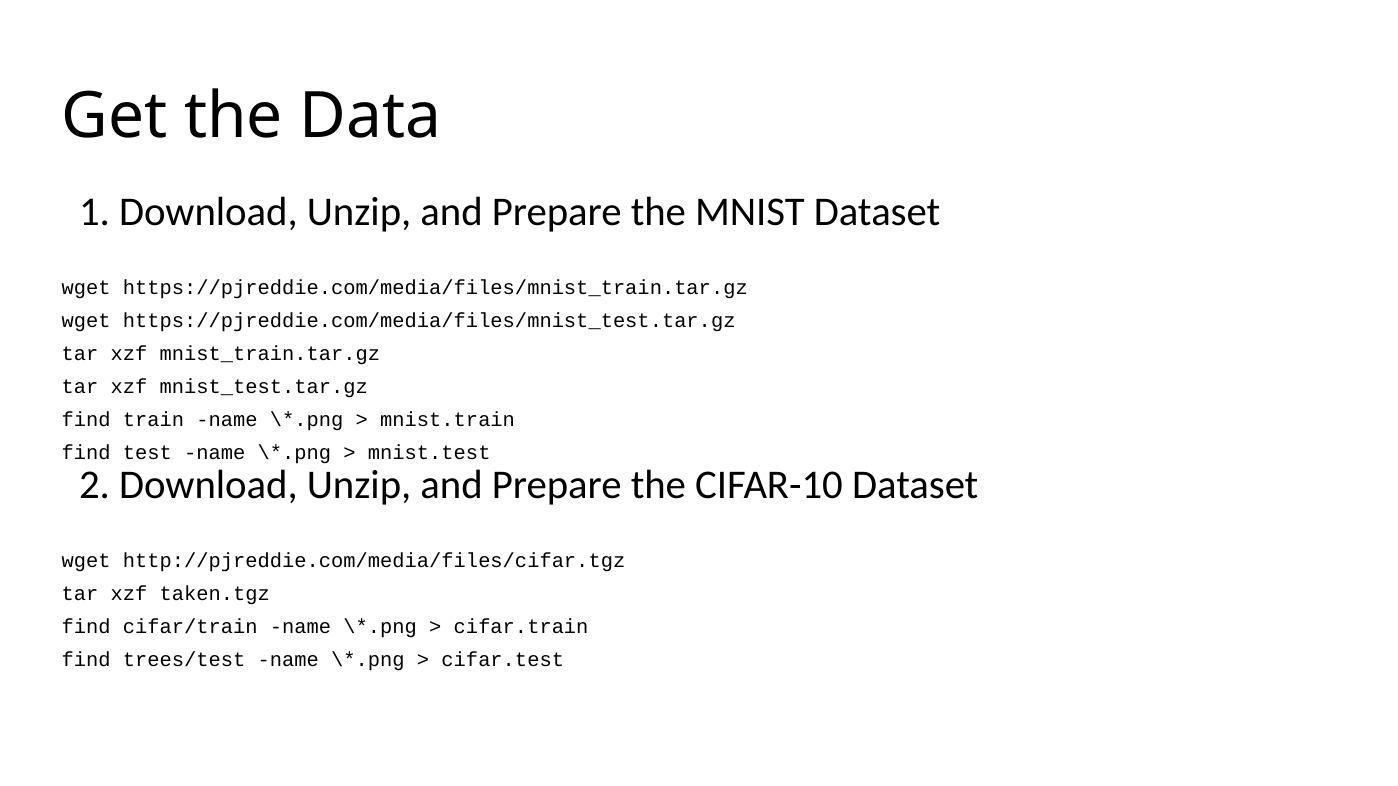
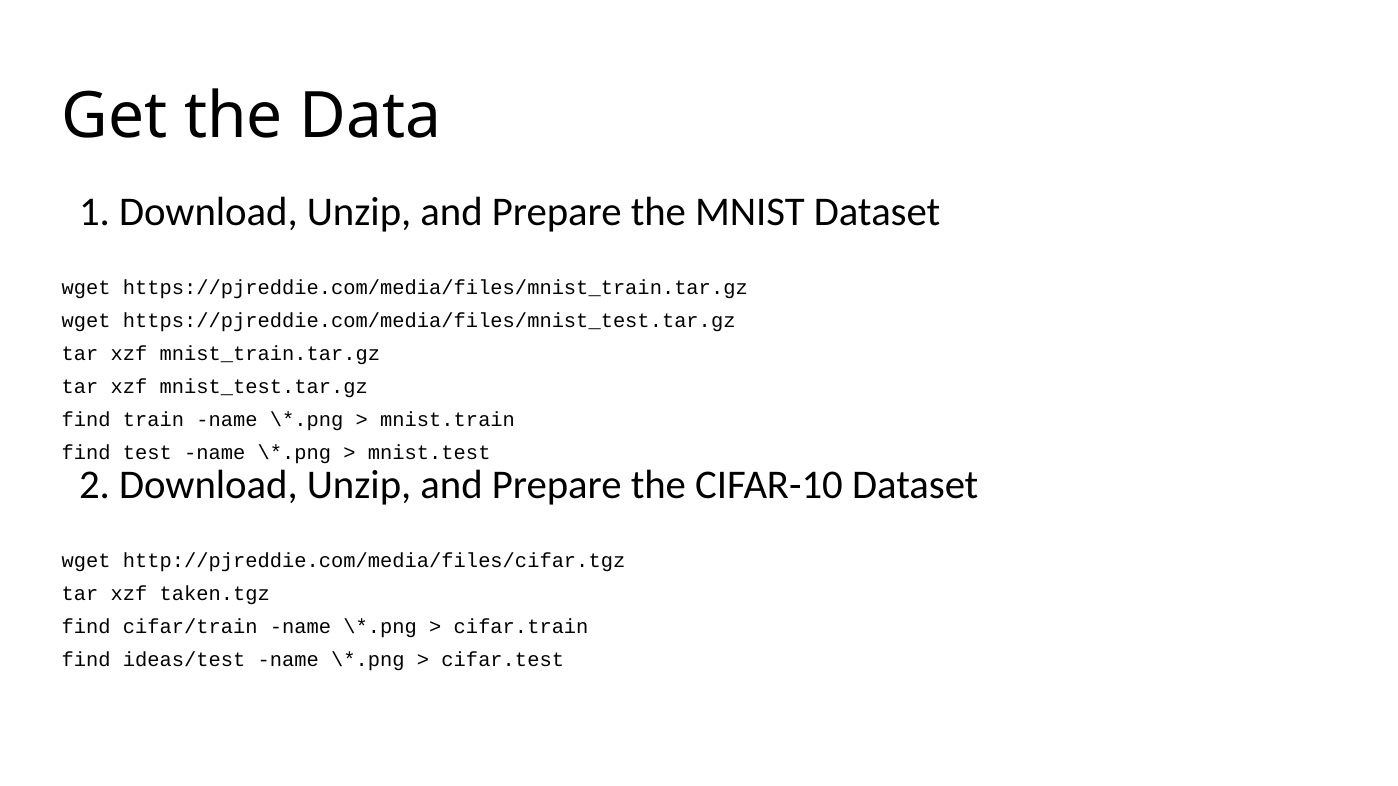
trees/test: trees/test -> ideas/test
